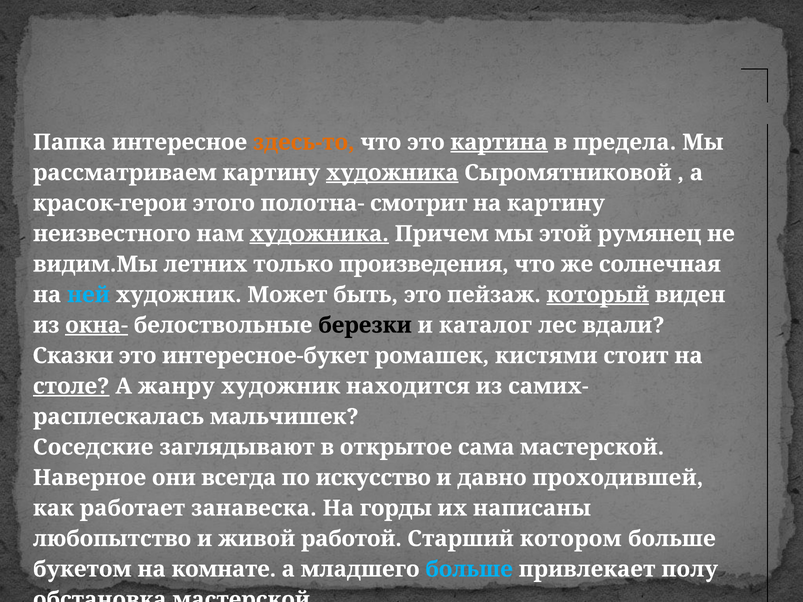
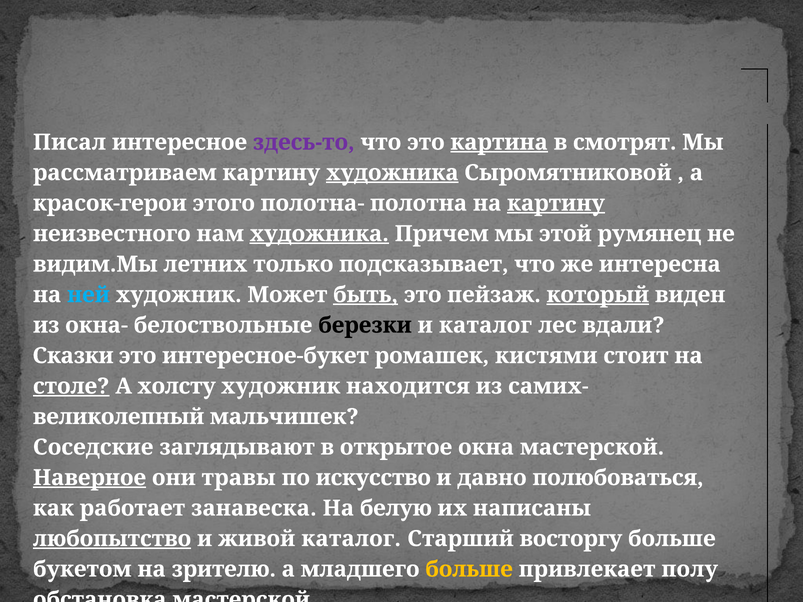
Папка: Папка -> Писал
здесь-то colour: orange -> purple
предела: предела -> смотрят
смотрит: смотрит -> полотна
картину at (556, 203) underline: none -> present
произведения: произведения -> подсказывает
солнечная: солнечная -> интересна
быть underline: none -> present
окна- underline: present -> none
жанру: жанру -> холсту
расплескалась: расплескалась -> великолепный
сама: сама -> окна
Наверное underline: none -> present
они всегда: всегда -> травы
проходившей: проходившей -> полюбоваться
На горды: горды -> белую
любопытство underline: none -> present
живой работой: работой -> каталог
котором: котором -> восторгу
комнате: комнате -> зрителю
больше at (469, 569) colour: light blue -> yellow
